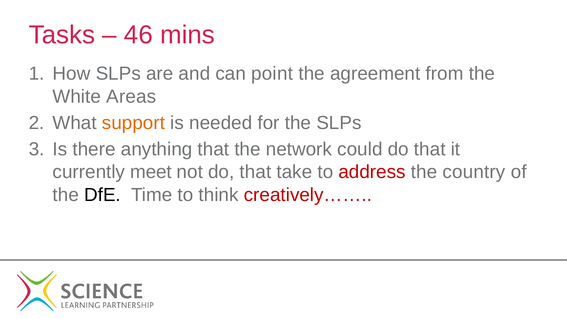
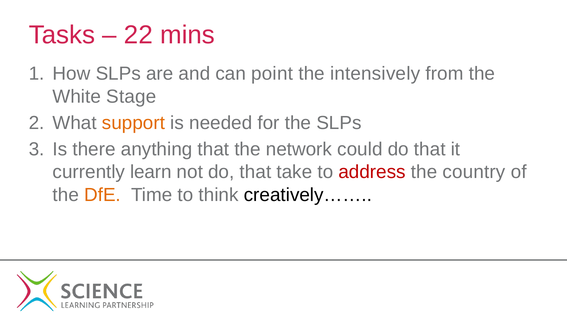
46: 46 -> 22
agreement: agreement -> intensively
Areas: Areas -> Stage
meet: meet -> learn
DfE colour: black -> orange
creatively…… colour: red -> black
